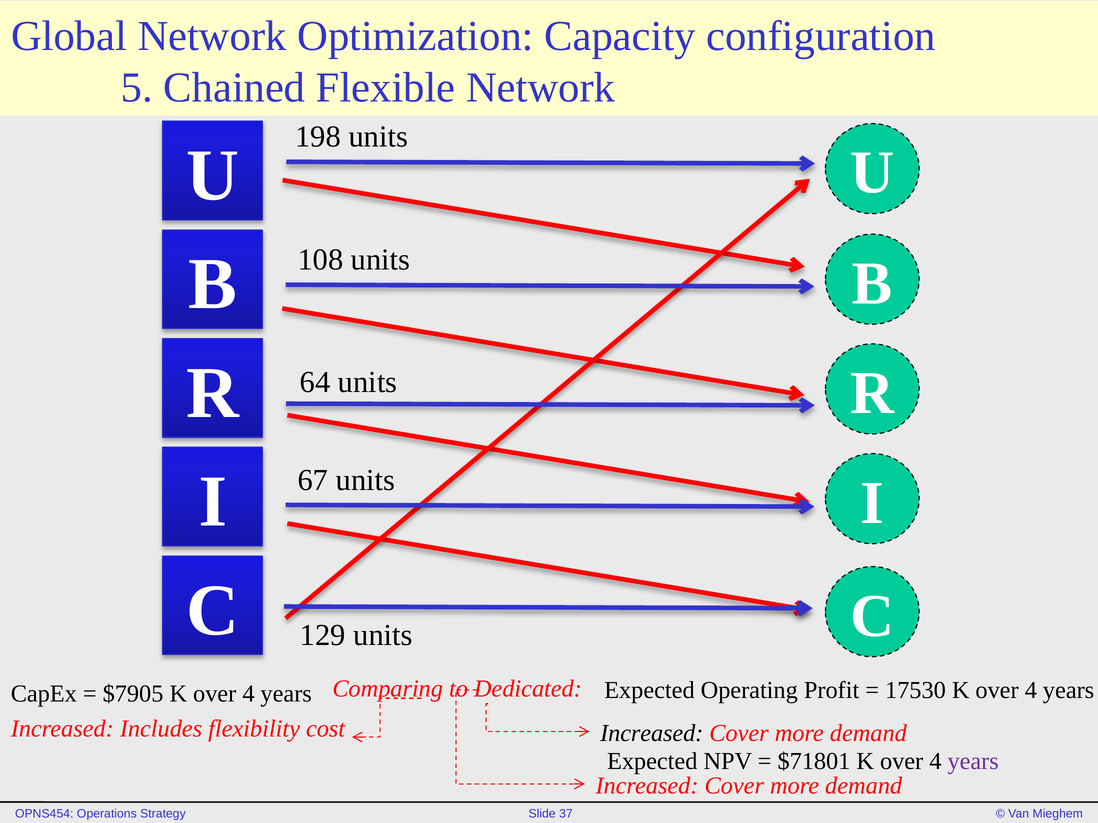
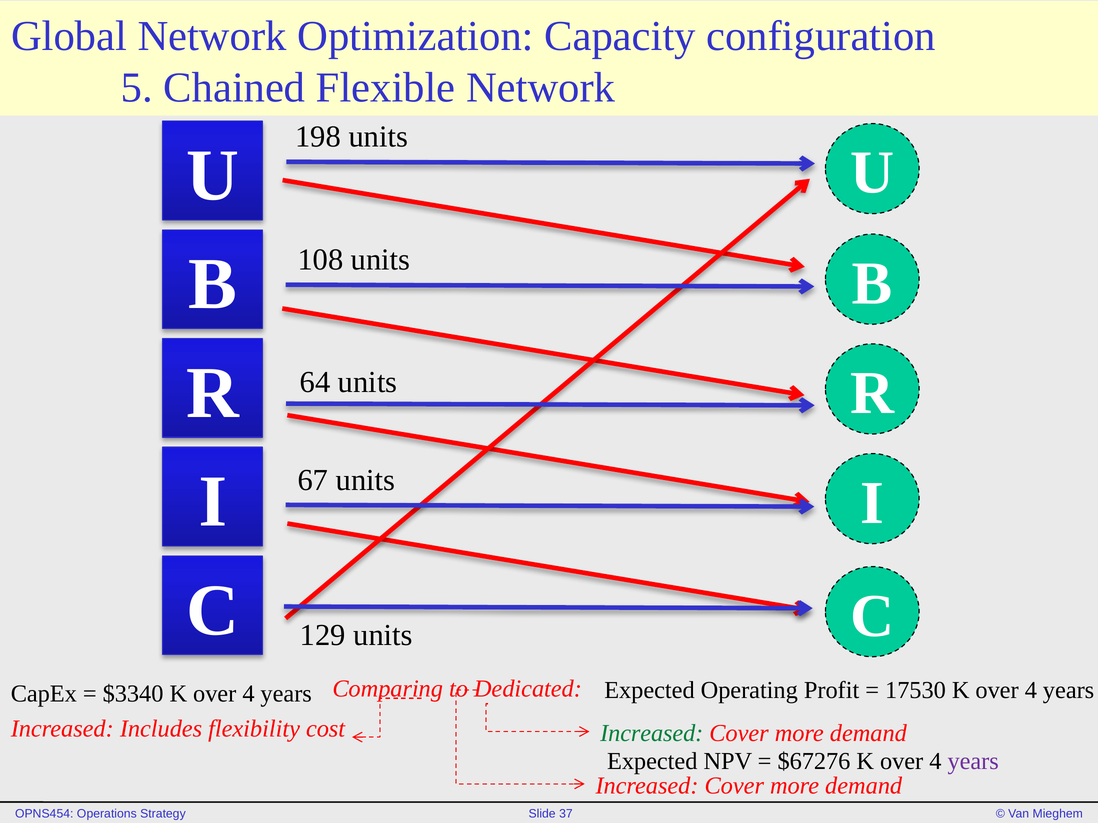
$7905: $7905 -> $3340
Increased at (652, 734) colour: black -> green
$71801: $71801 -> $67276
